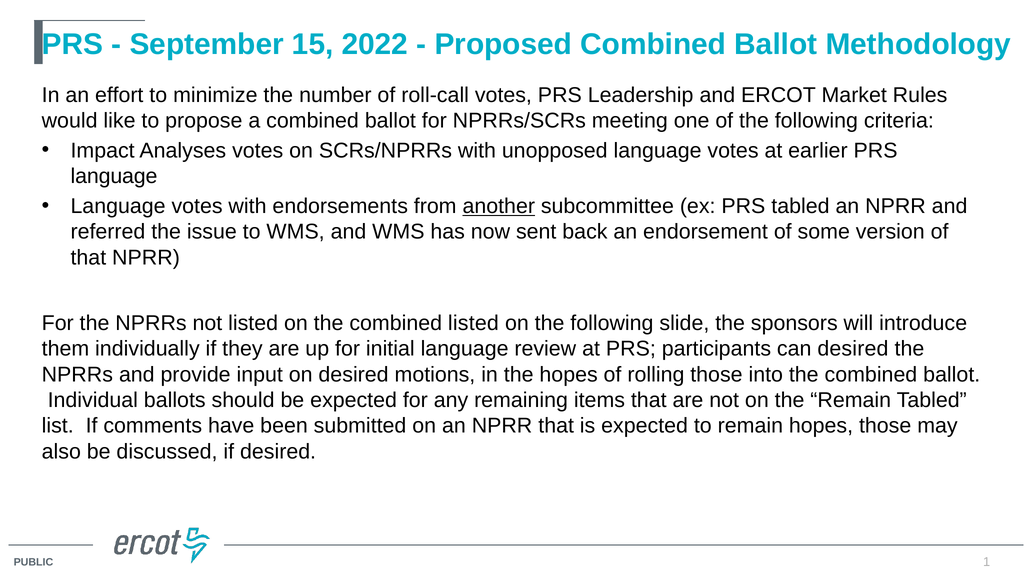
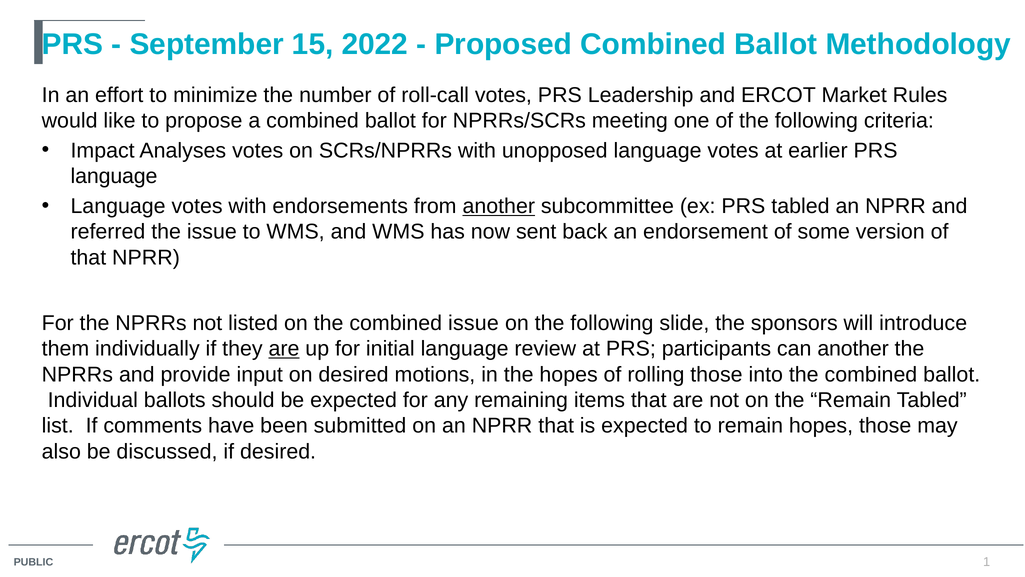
combined listed: listed -> issue
are at (284, 349) underline: none -> present
can desired: desired -> another
